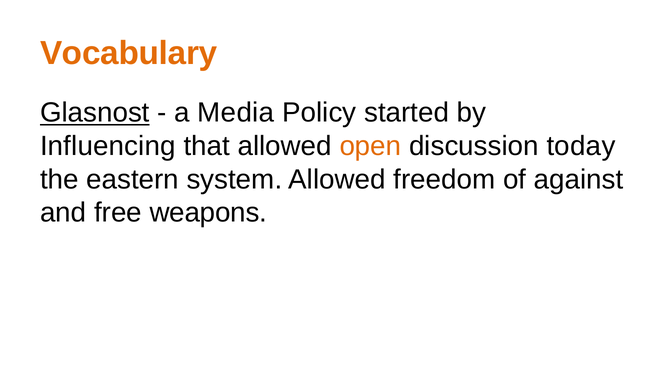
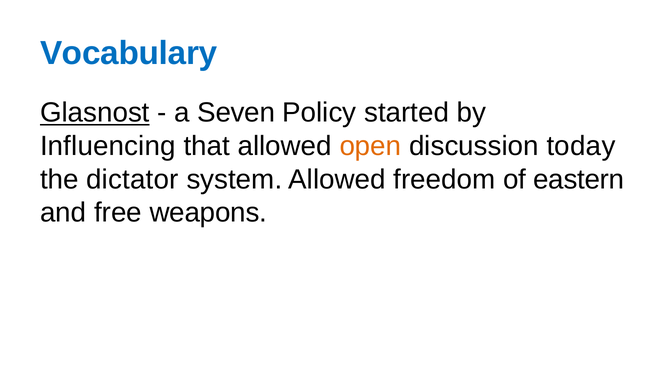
Vocabulary colour: orange -> blue
Media: Media -> Seven
eastern: eastern -> dictator
against: against -> eastern
